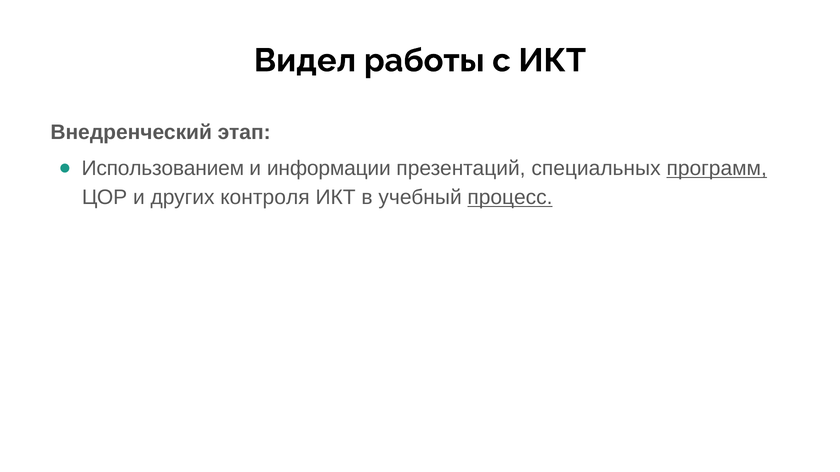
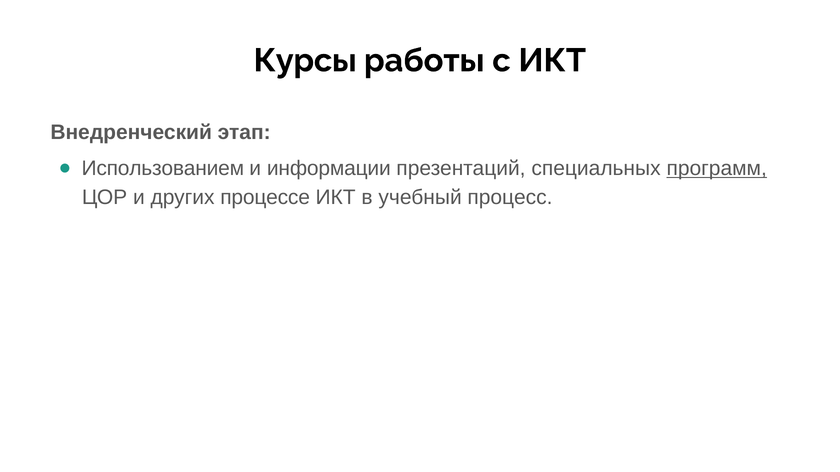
Видел: Видел -> Курсы
контроля: контроля -> процессе
процесс underline: present -> none
